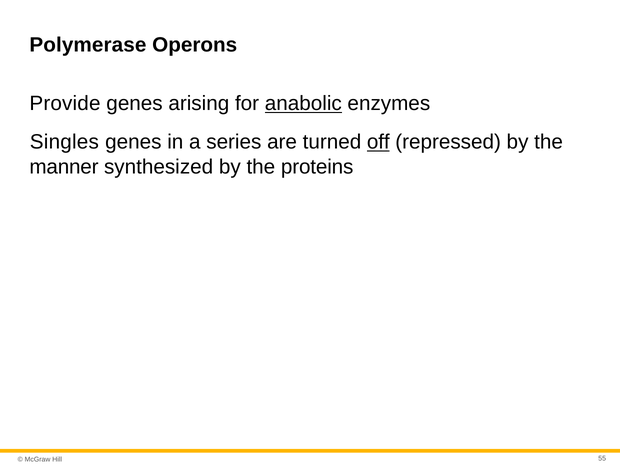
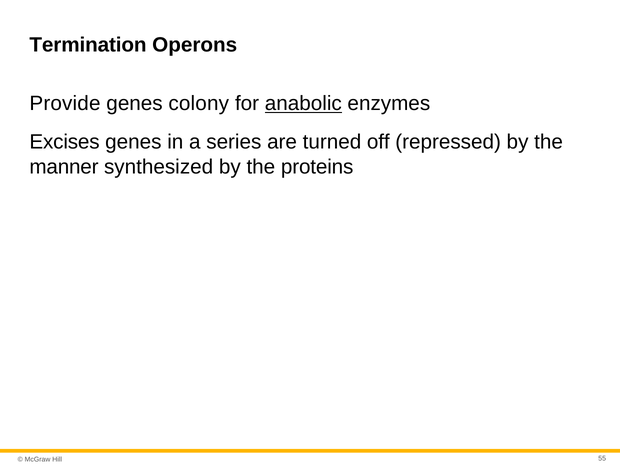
Polymerase: Polymerase -> Termination
arising: arising -> colony
Singles: Singles -> Excises
off underline: present -> none
